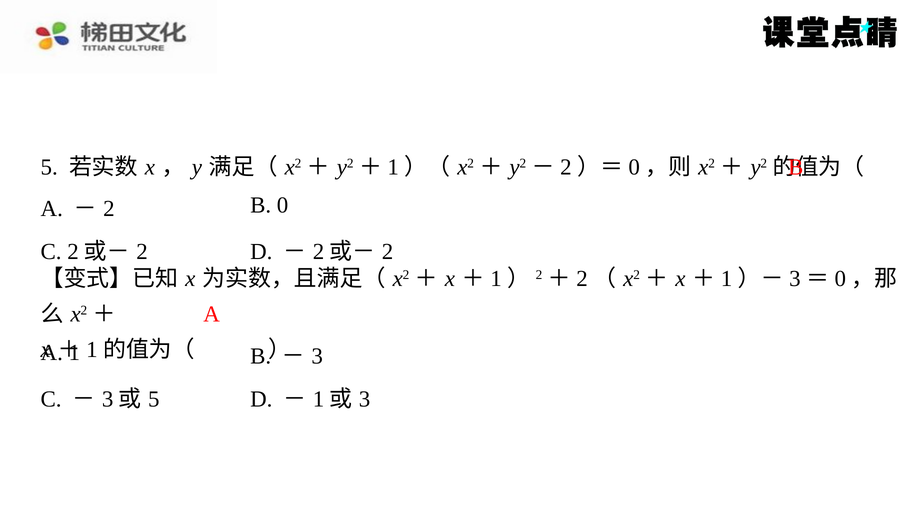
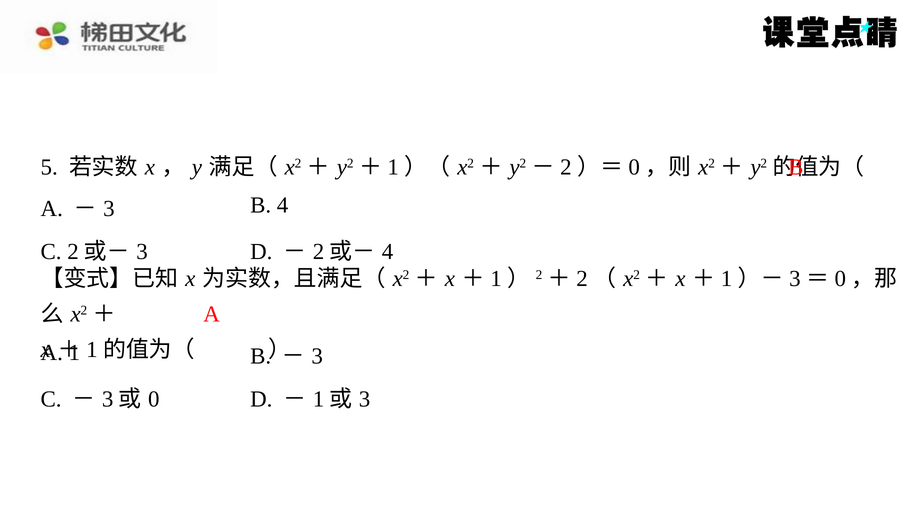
2 at (109, 209): 2 -> 3
B 0: 0 -> 4
2 at (142, 252): 2 -> 3
2 at (388, 252): 2 -> 4
5 at (154, 399): 5 -> 0
